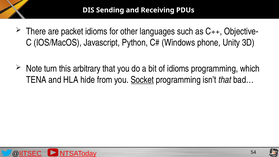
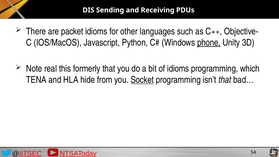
phone underline: none -> present
turn: turn -> real
arbitrary: arbitrary -> formerly
